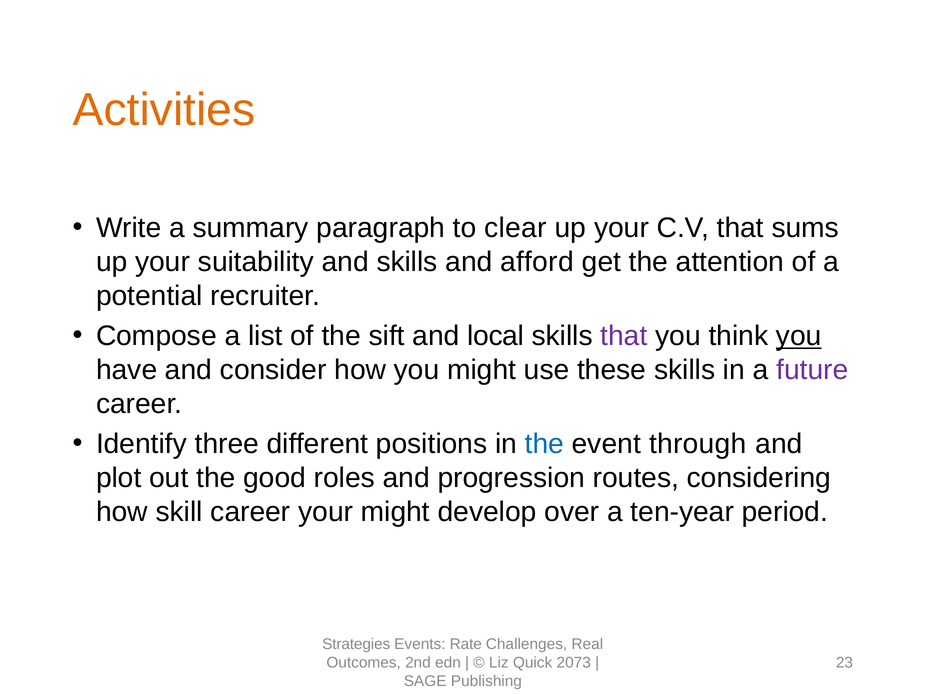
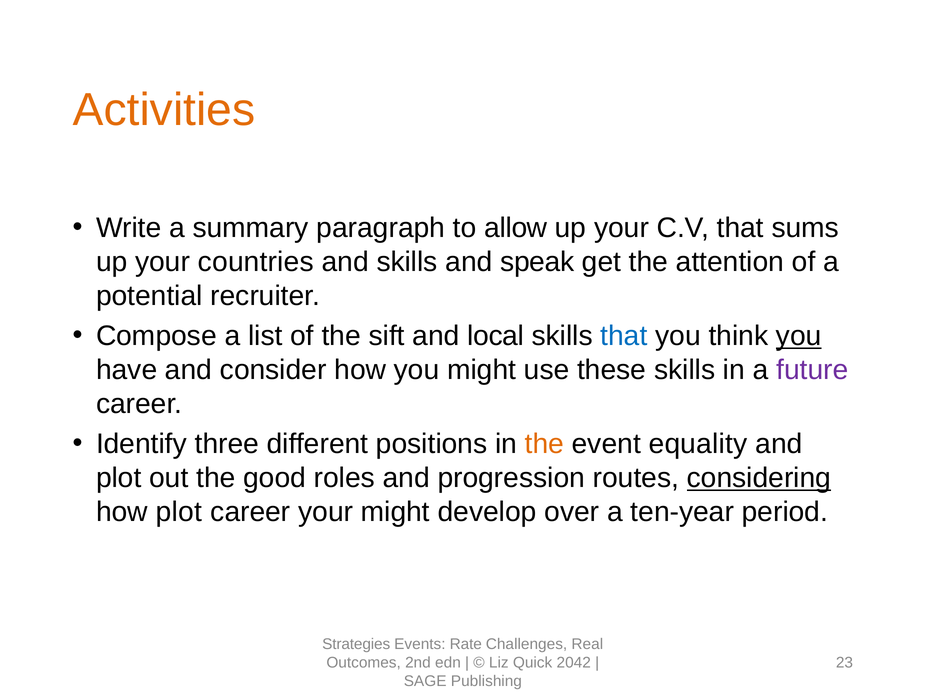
clear: clear -> allow
suitability: suitability -> countries
afford: afford -> speak
that at (624, 336) colour: purple -> blue
the at (544, 444) colour: blue -> orange
through: through -> equality
considering underline: none -> present
how skill: skill -> plot
2073: 2073 -> 2042
